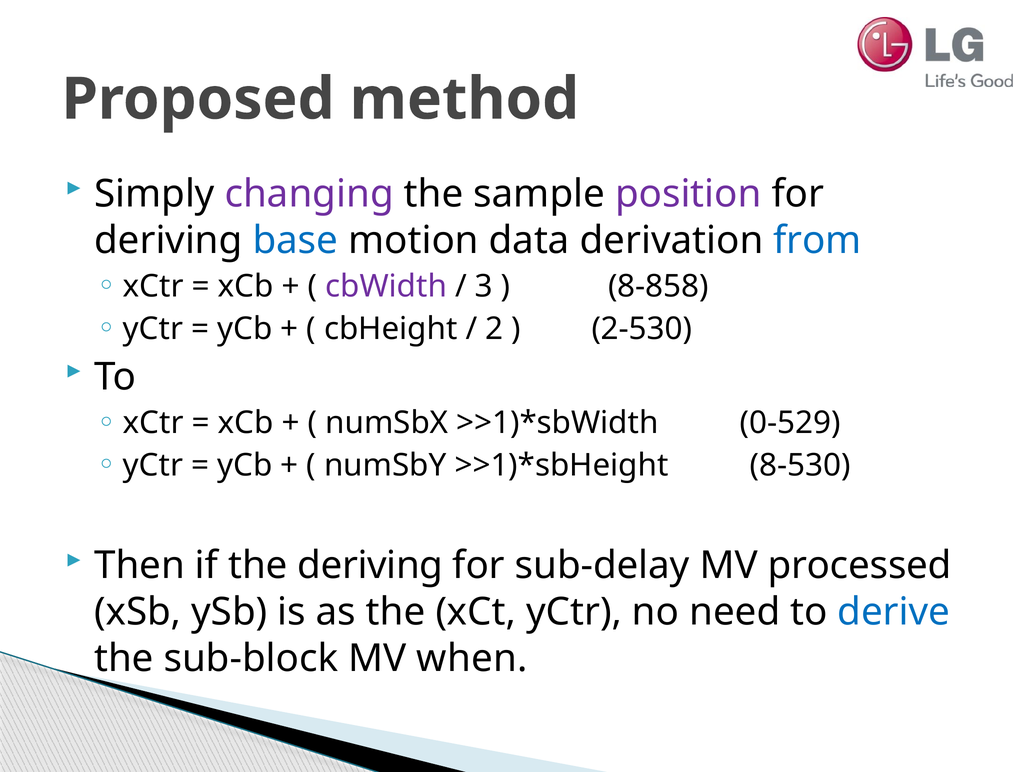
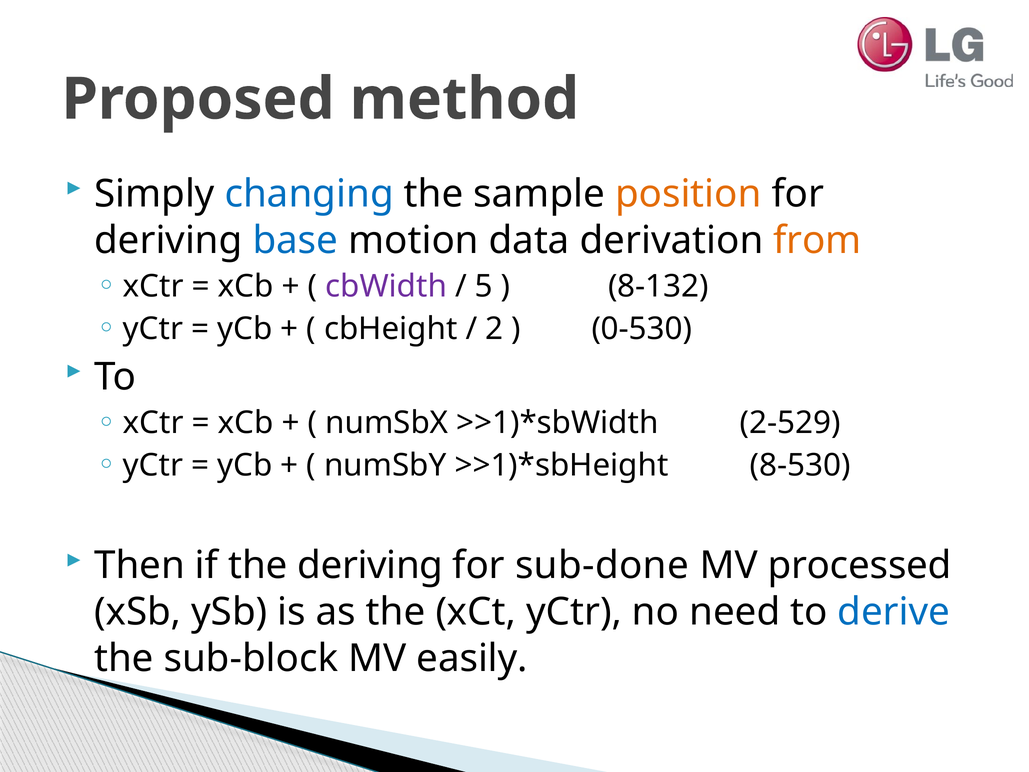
changing colour: purple -> blue
position colour: purple -> orange
from colour: blue -> orange
3: 3 -> 5
8‑858: 8‑858 -> 8‑132
2‑530: 2‑530 -> 0‑530
0‑529: 0‑529 -> 2‑529
sub-delay: sub-delay -> sub-done
when: when -> easily
